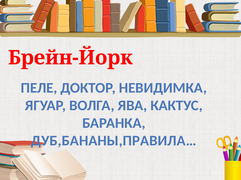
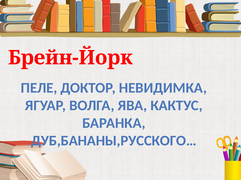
ДУБ,БАНАНЫ,ПРАВИЛА…: ДУБ,БАНАНЫ,ПРАВИЛА… -> ДУБ,БАНАНЫ,РУССКОГО…
